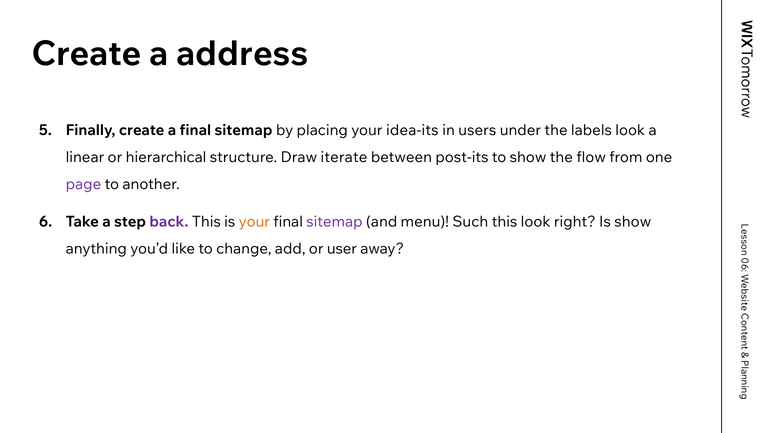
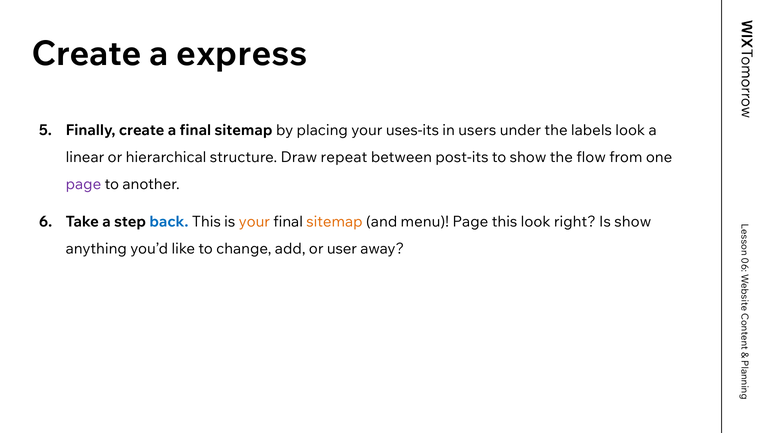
address: address -> express
idea-its: idea-its -> uses-its
iterate: iterate -> repeat
back colour: purple -> blue
sitemap at (334, 222) colour: purple -> orange
menu Such: Such -> Page
